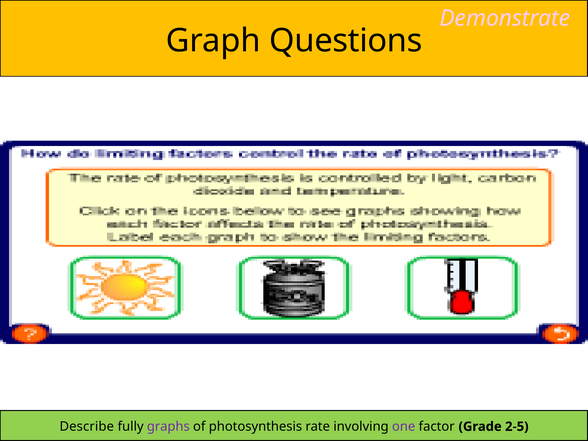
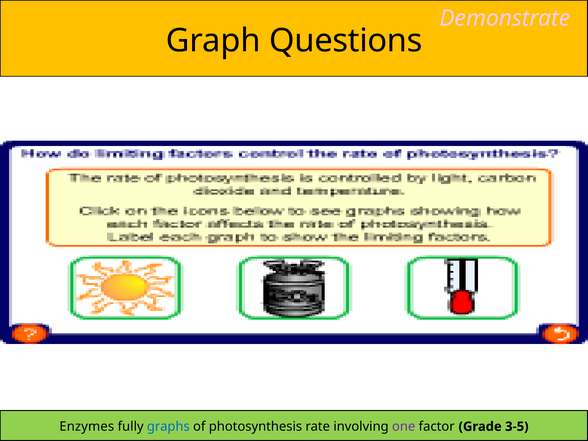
Describe: Describe -> Enzymes
graphs colour: purple -> blue
2-5: 2-5 -> 3-5
